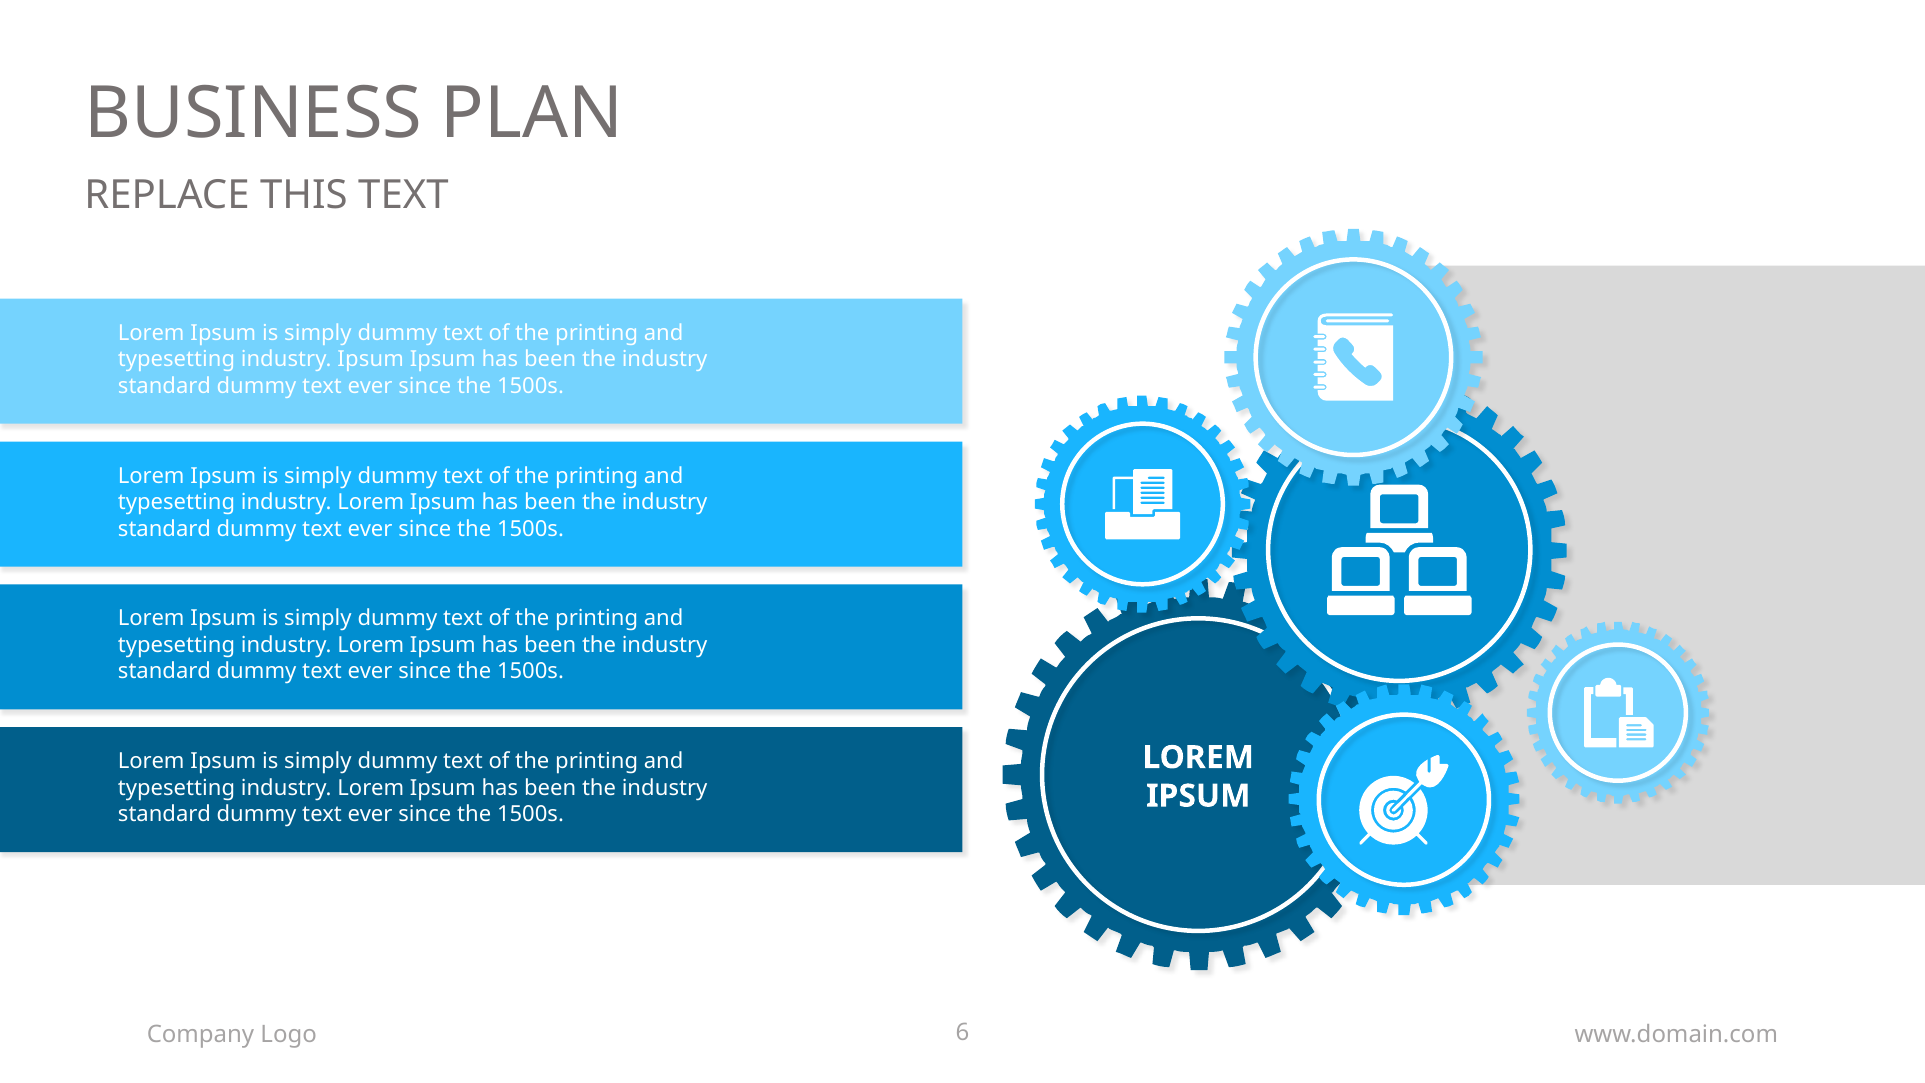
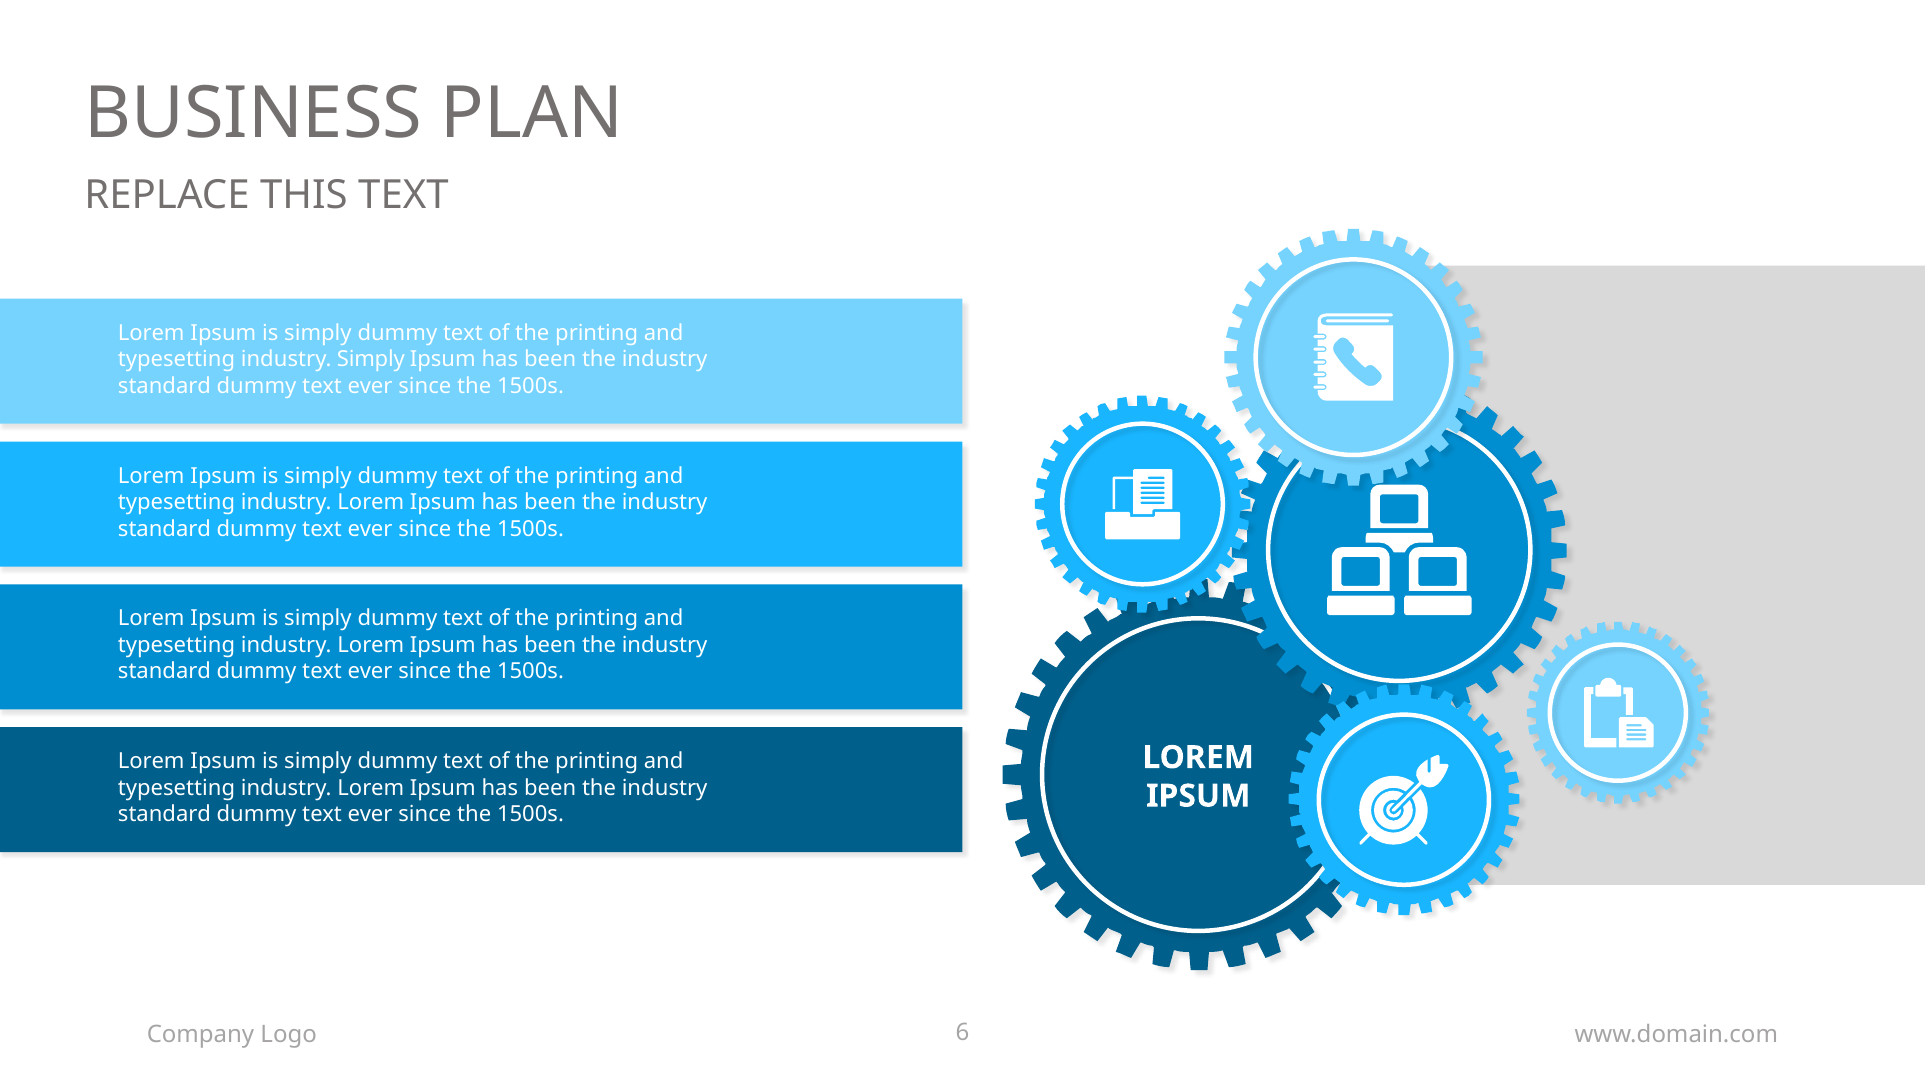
industry Ipsum: Ipsum -> Simply
